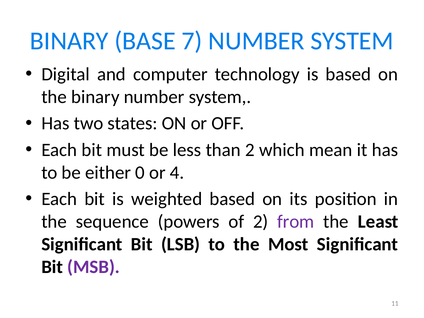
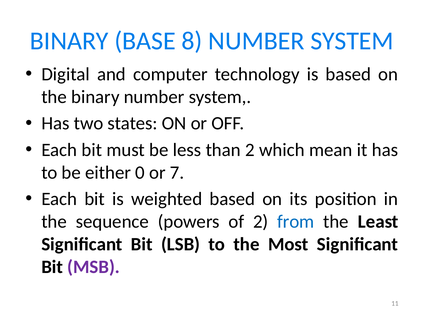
7: 7 -> 8
4: 4 -> 7
from colour: purple -> blue
